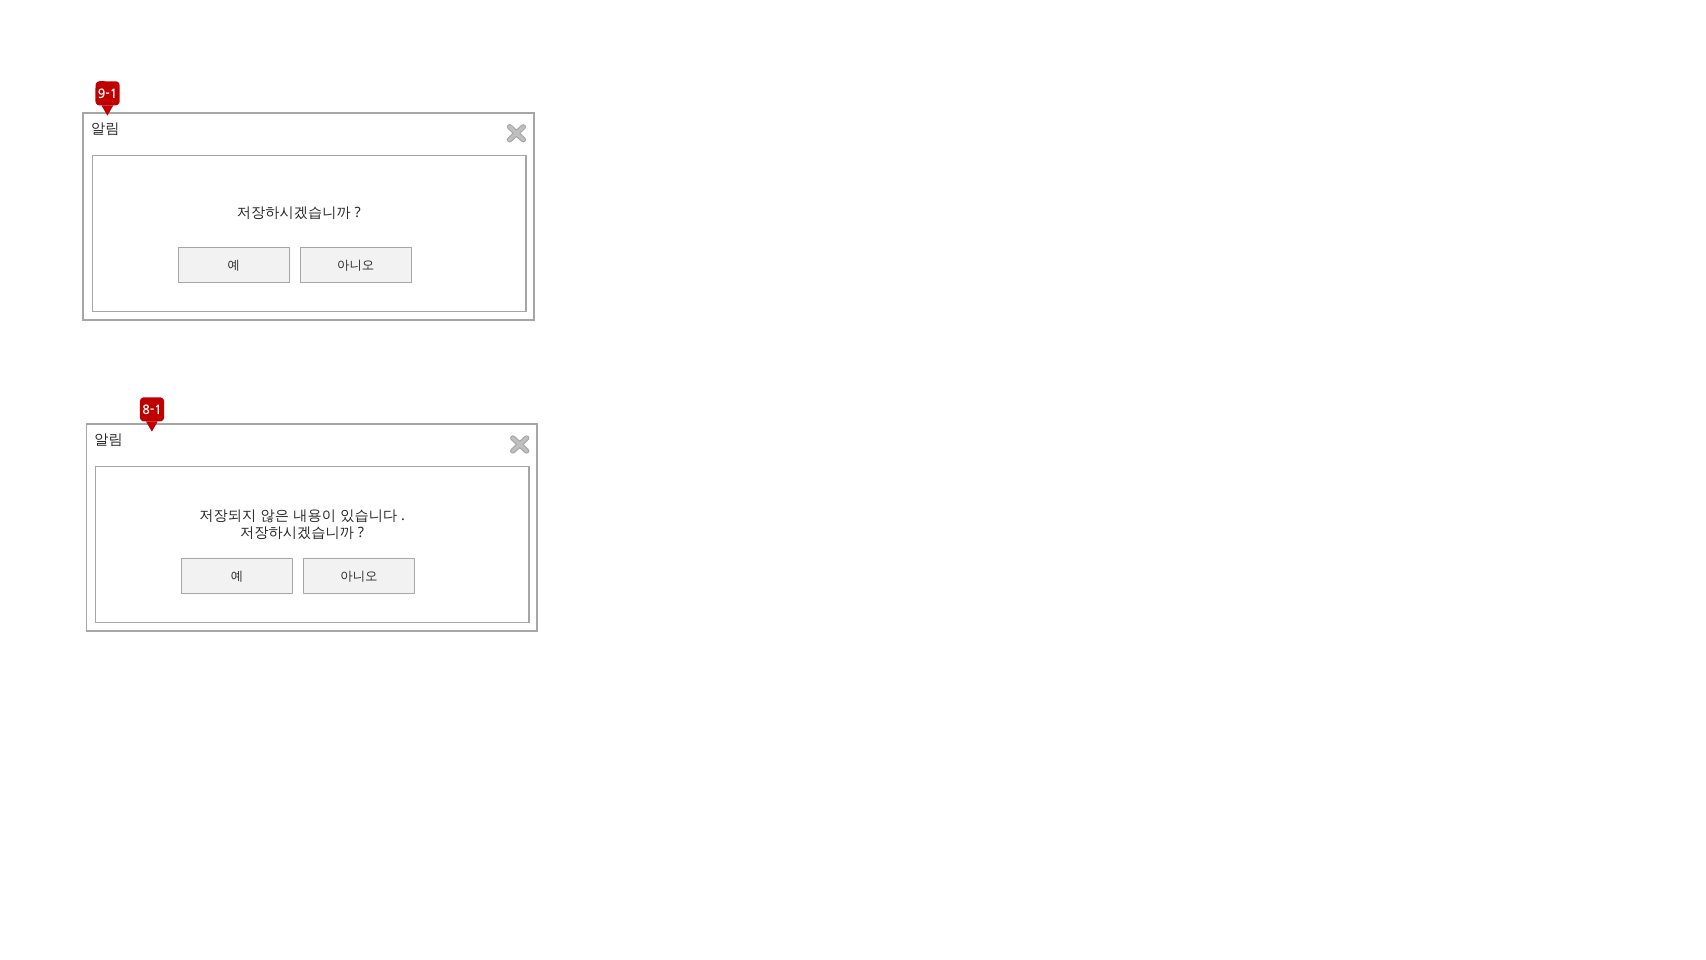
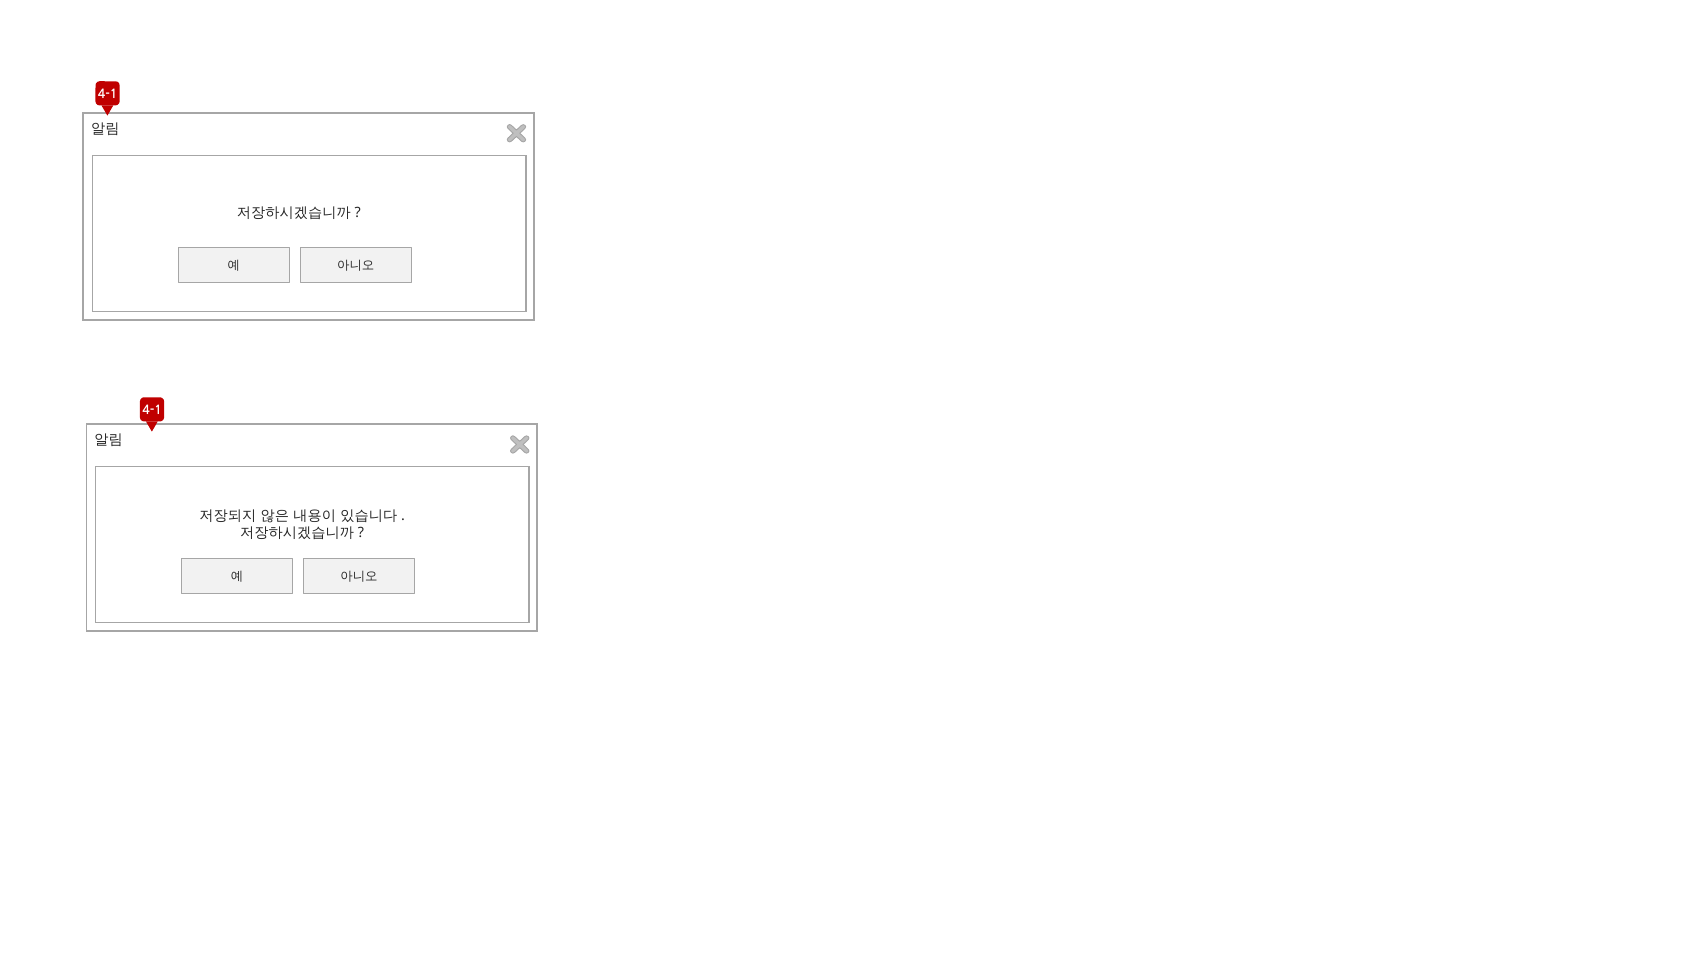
9-1 at (108, 94): 9-1 -> 4-1
8-1 at (152, 410): 8-1 -> 4-1
